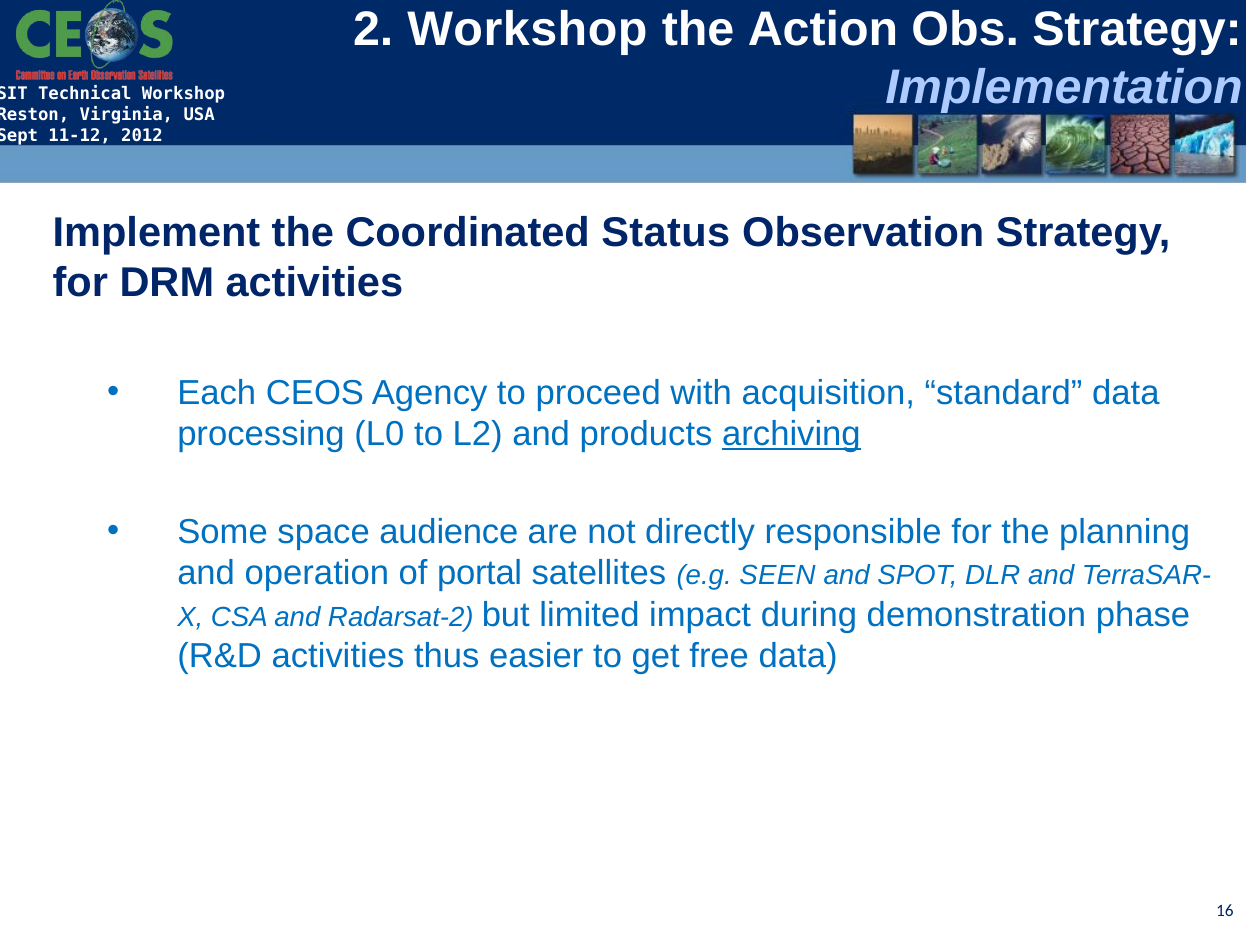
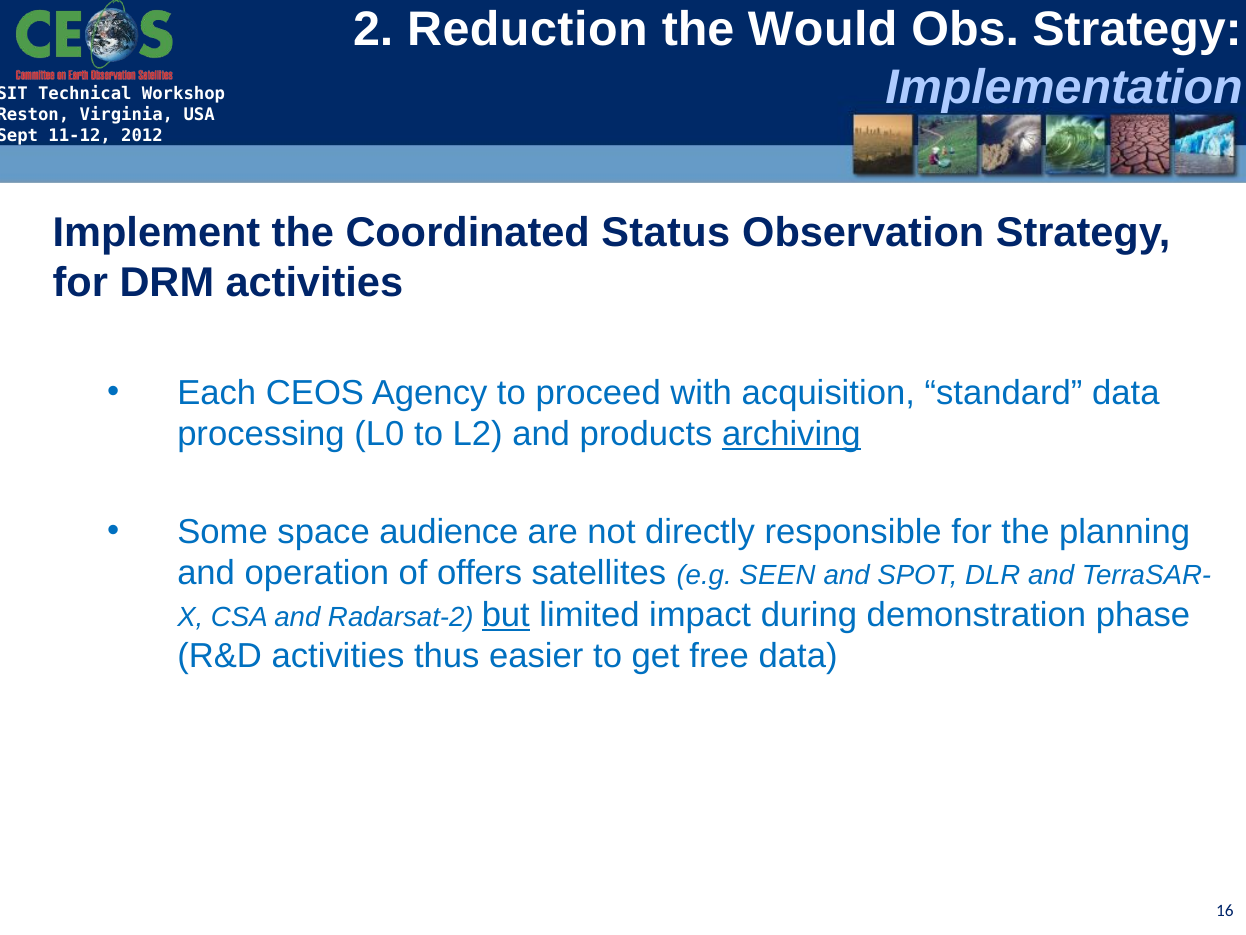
2 Workshop: Workshop -> Reduction
Action: Action -> Would
portal: portal -> offers
but underline: none -> present
